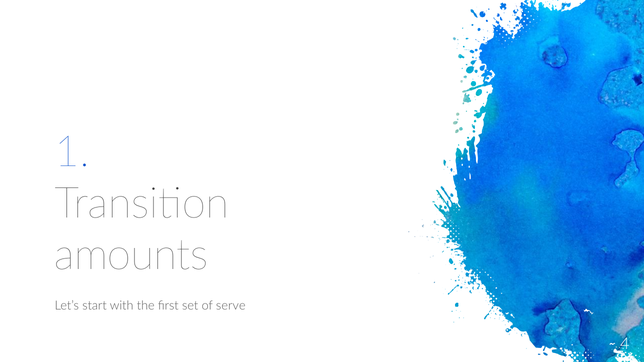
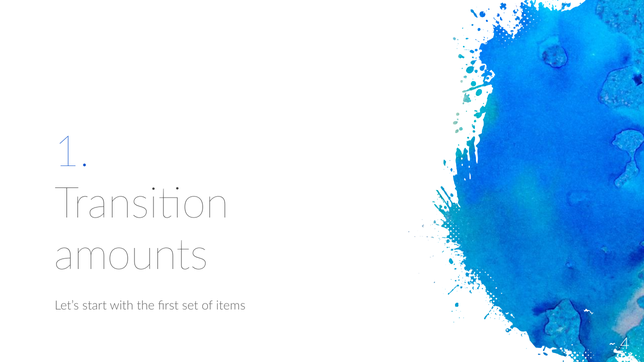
serve: serve -> items
